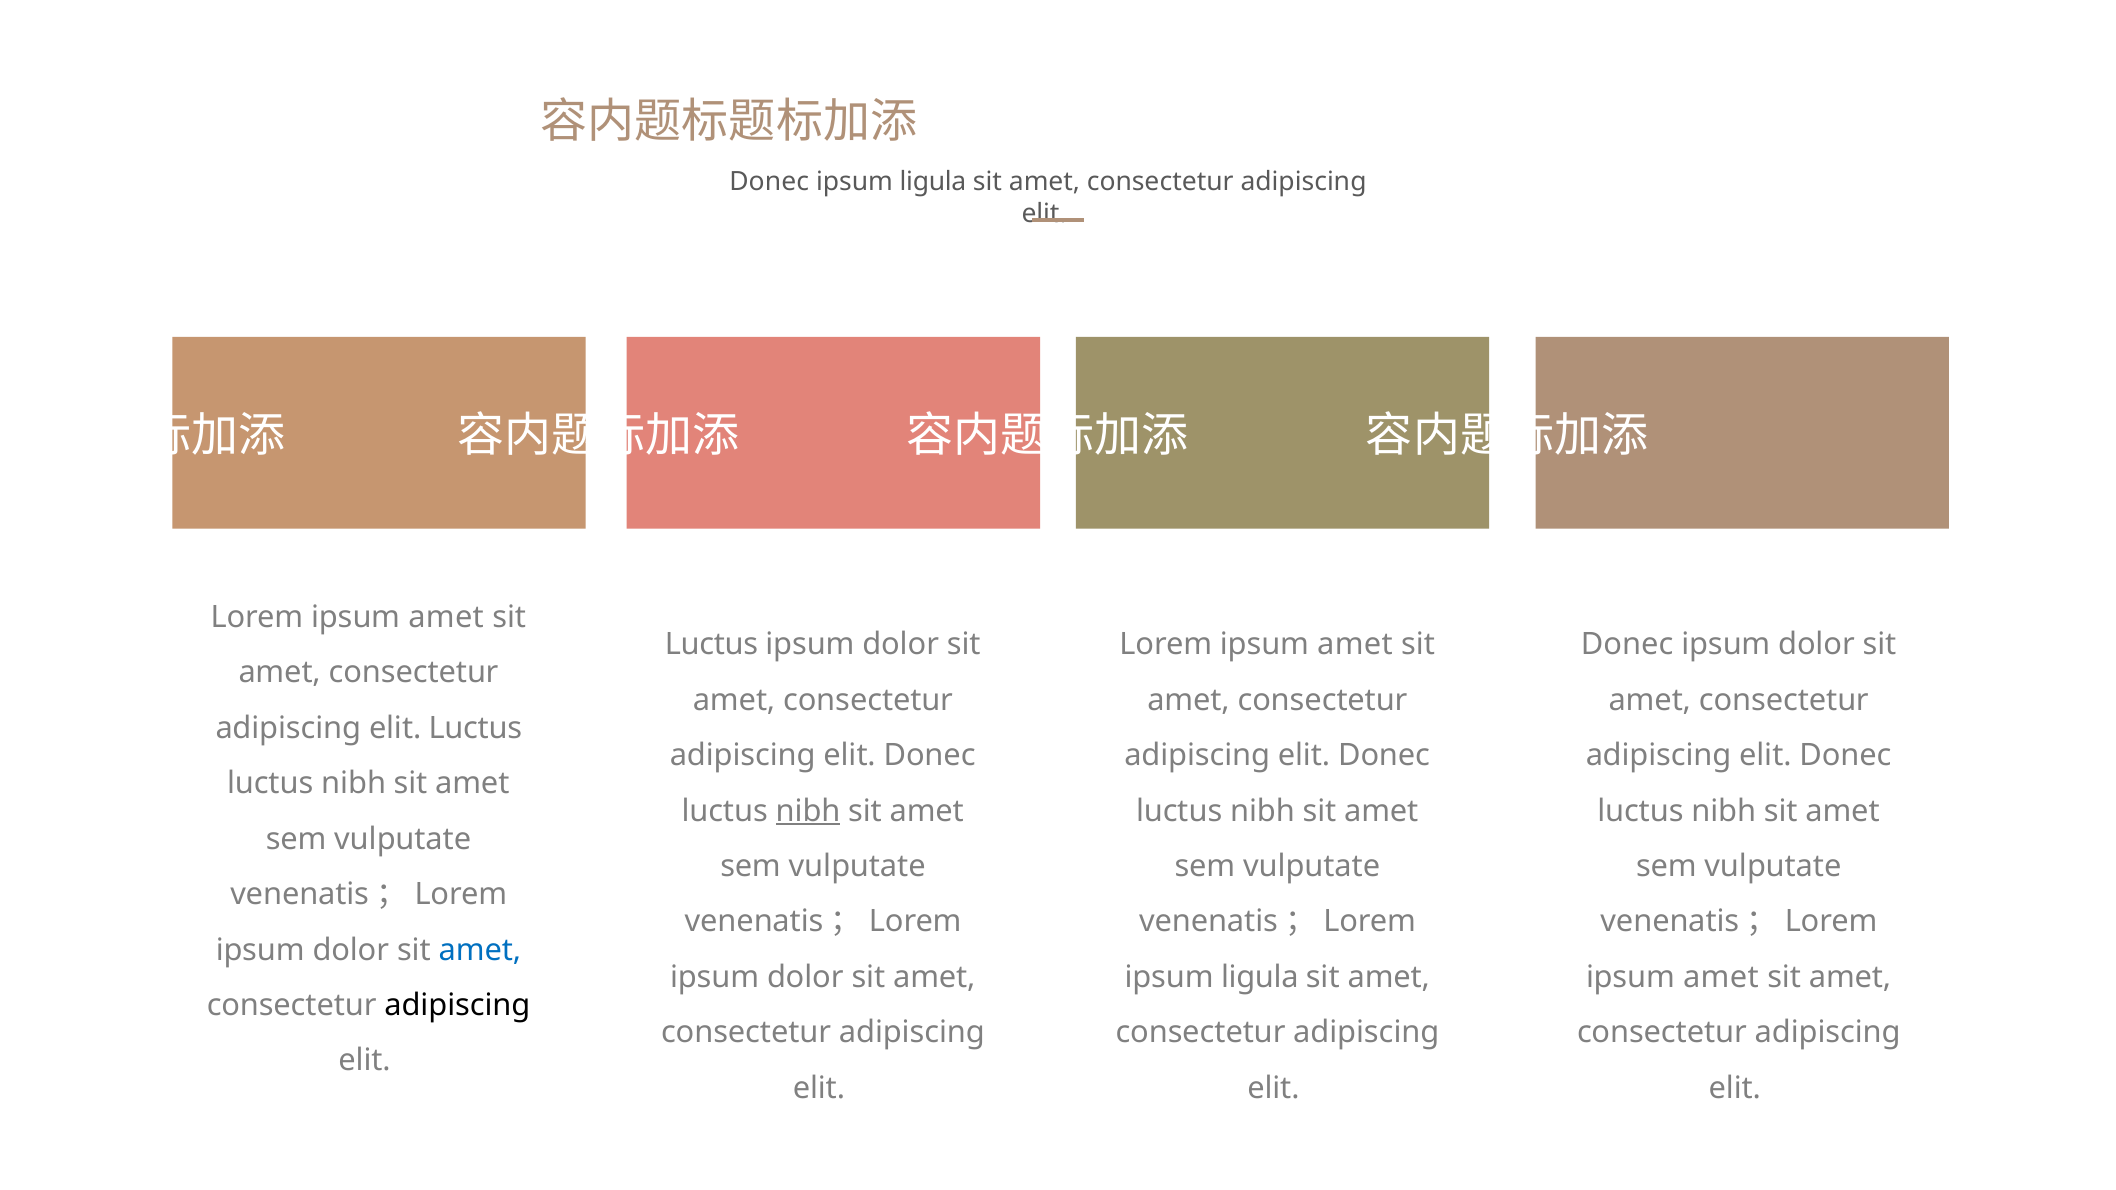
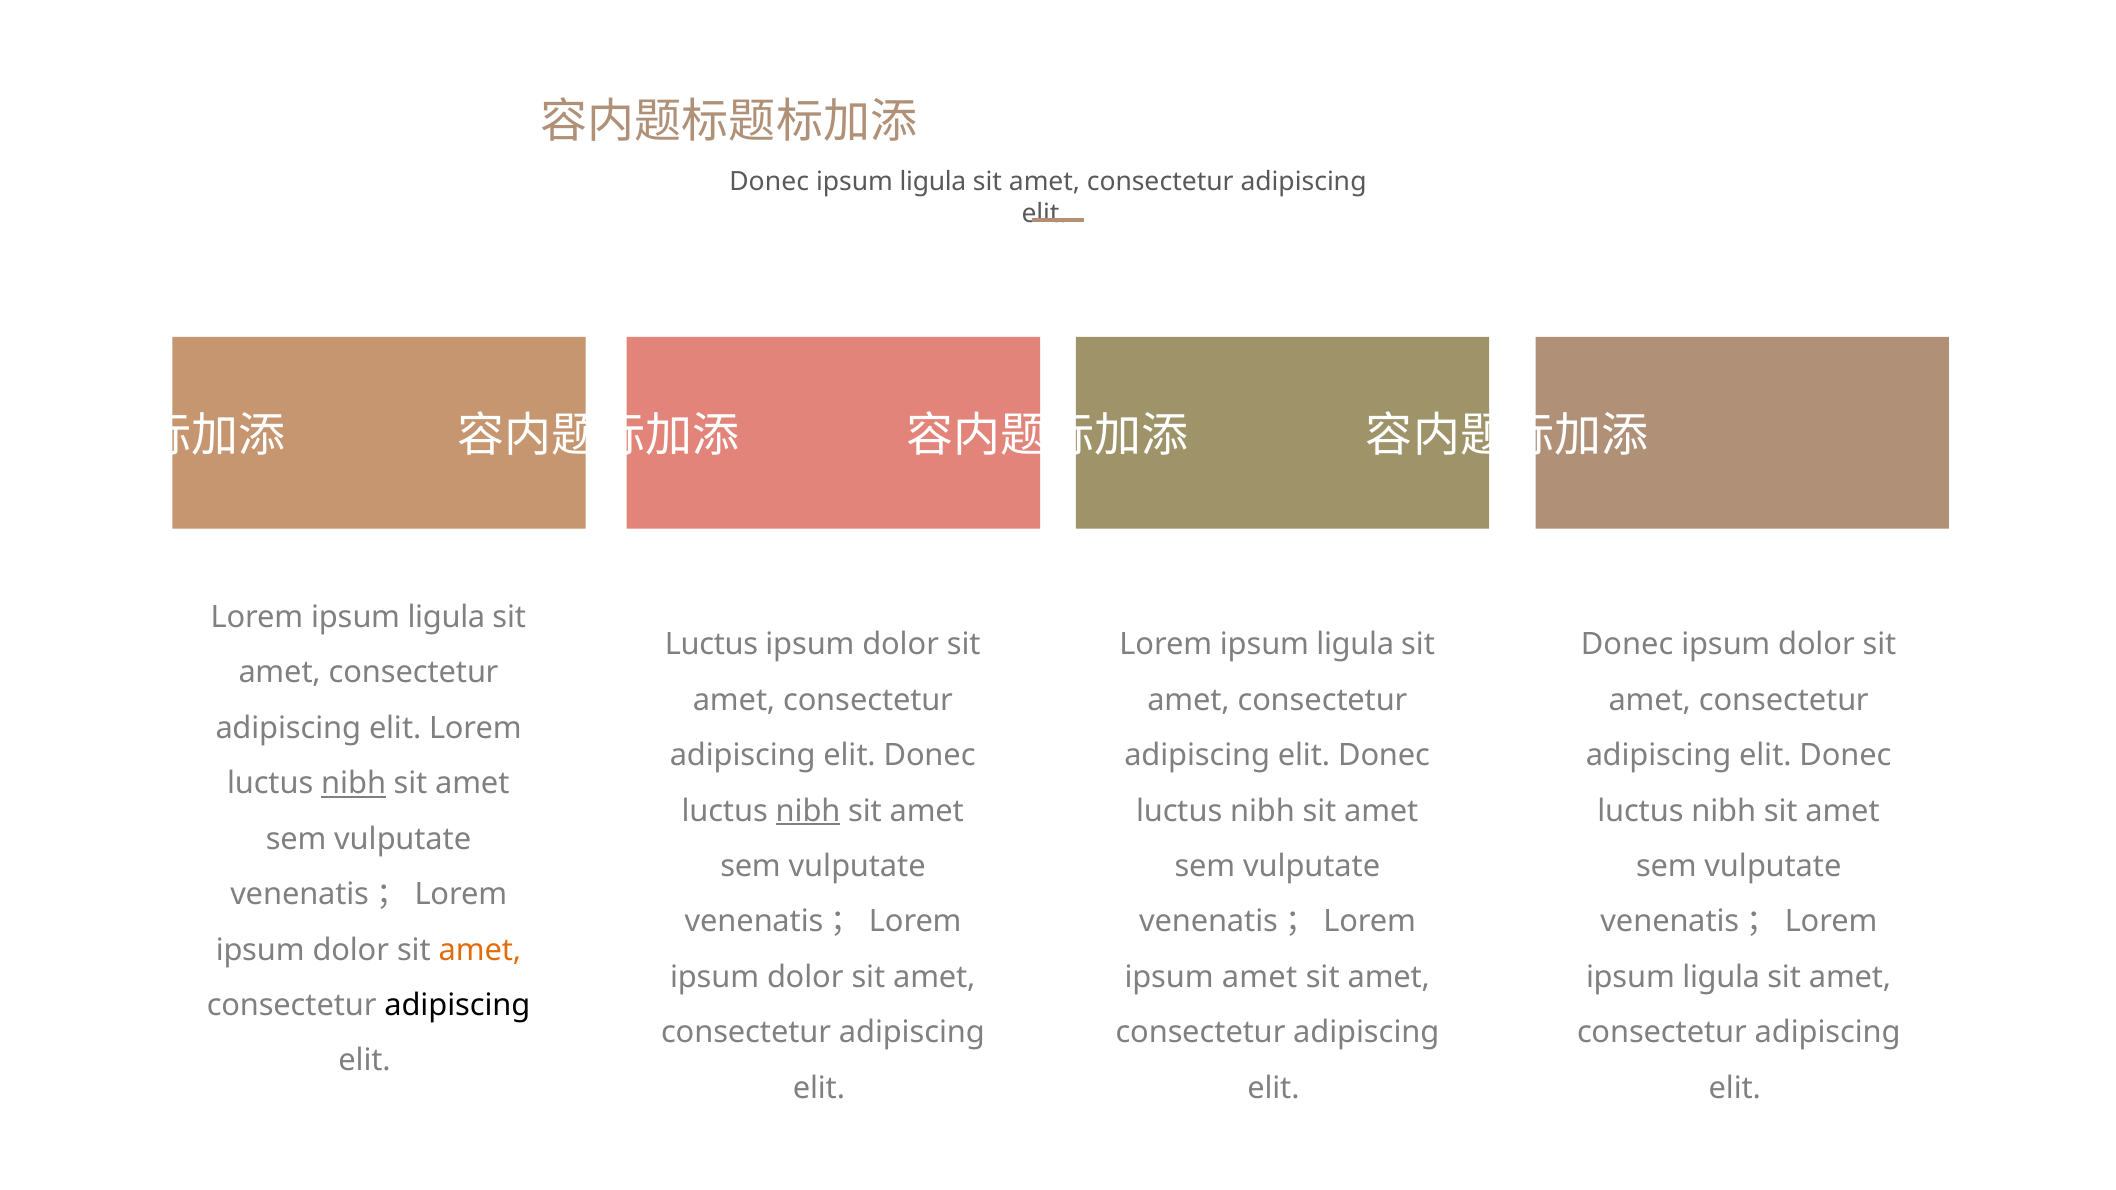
amet at (446, 617): amet -> ligula
amet at (1355, 645): amet -> ligula
Luctus at (475, 728): Luctus -> Lorem
nibh at (354, 784) underline: none -> present
amet at (480, 950) colour: blue -> orange
ligula at (1260, 978): ligula -> amet
amet at (1721, 978): amet -> ligula
